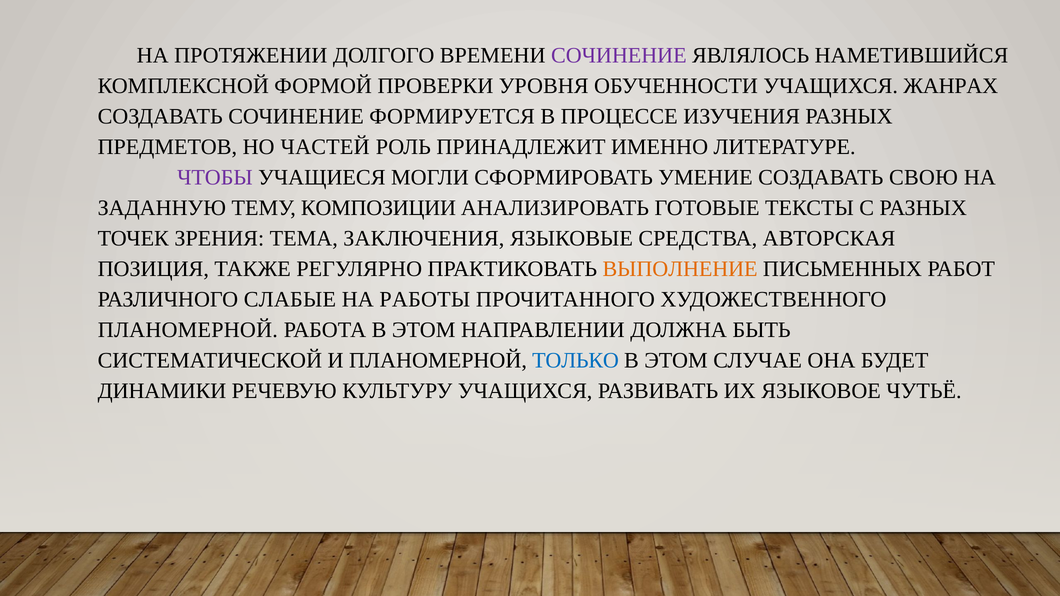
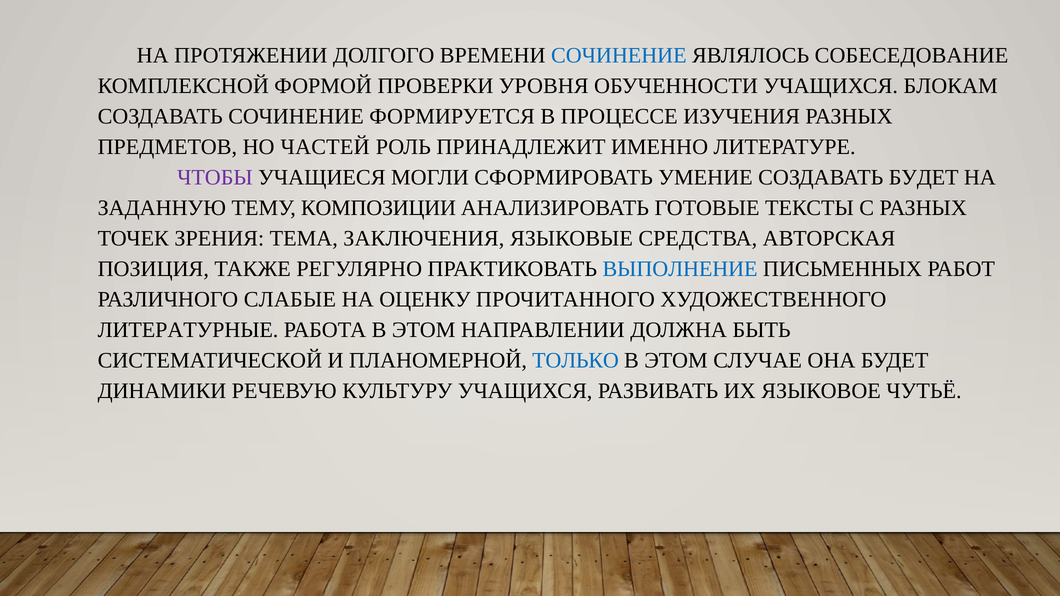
СОЧИНЕНИЕ at (619, 56) colour: purple -> blue
НАМЕТИВШИЙСЯ: НАМЕТИВШИЙСЯ -> СОБЕСЕДОВАНИЕ
ЖАНРАХ: ЖАНРАХ -> БЛОКАМ
СОЗДАВАТЬ СВОЮ: СВОЮ -> БУДЕТ
ВЫПОЛНЕНИЕ colour: orange -> blue
РАБОТЫ: РАБОТЫ -> ОЦЕНКУ
ПЛАНОМЕРНОЙ at (188, 330): ПЛАНОМЕРНОЙ -> ЛИТЕРАТУРНЫЕ
